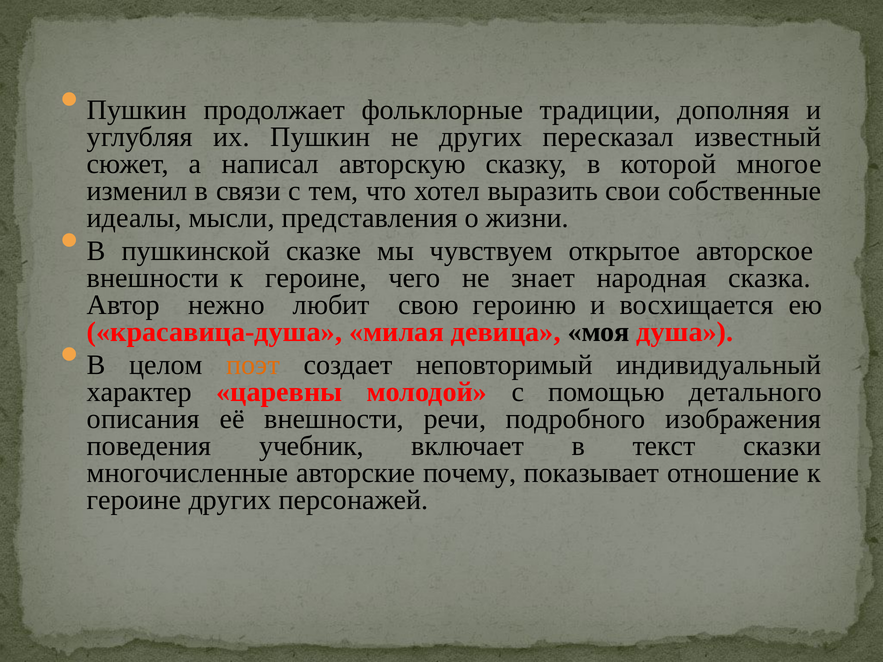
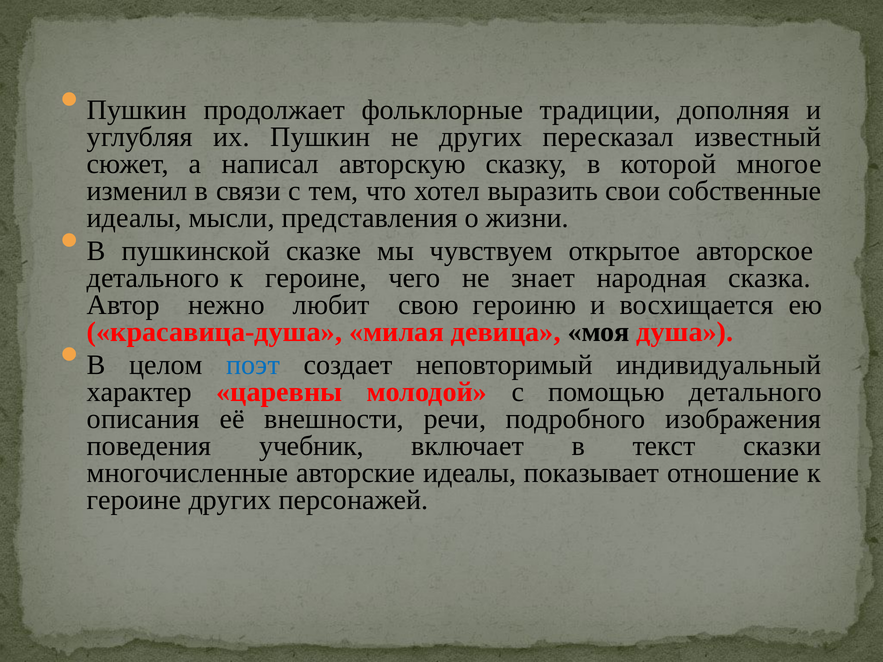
внешности at (153, 278): внешности -> детального
поэт colour: orange -> blue
авторские почему: почему -> идеалы
